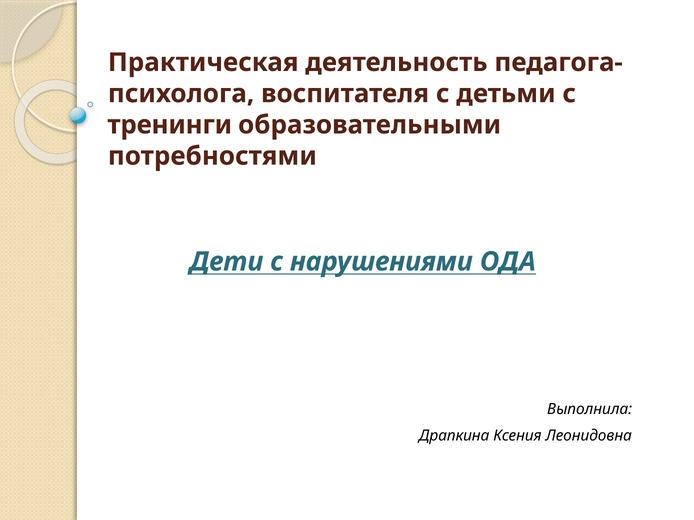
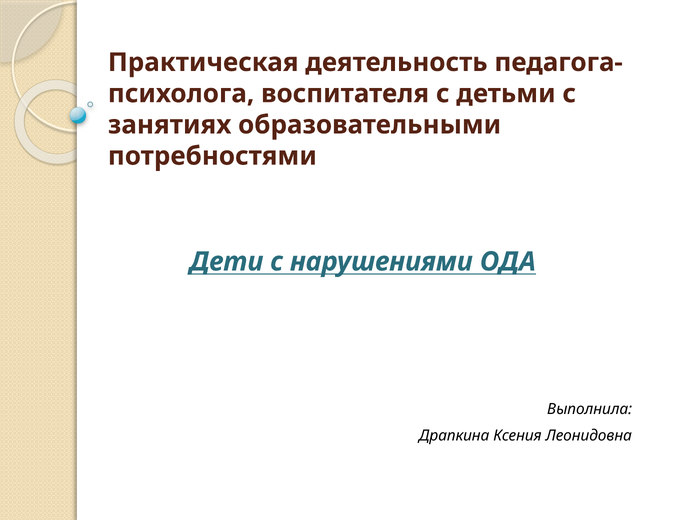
тренинги: тренинги -> занятиях
